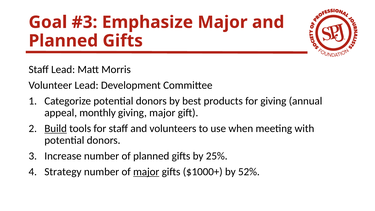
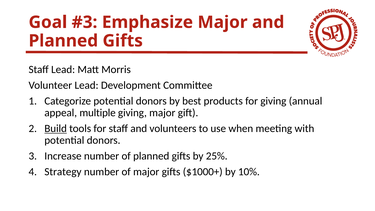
monthly: monthly -> multiple
major at (146, 172) underline: present -> none
52%: 52% -> 10%
